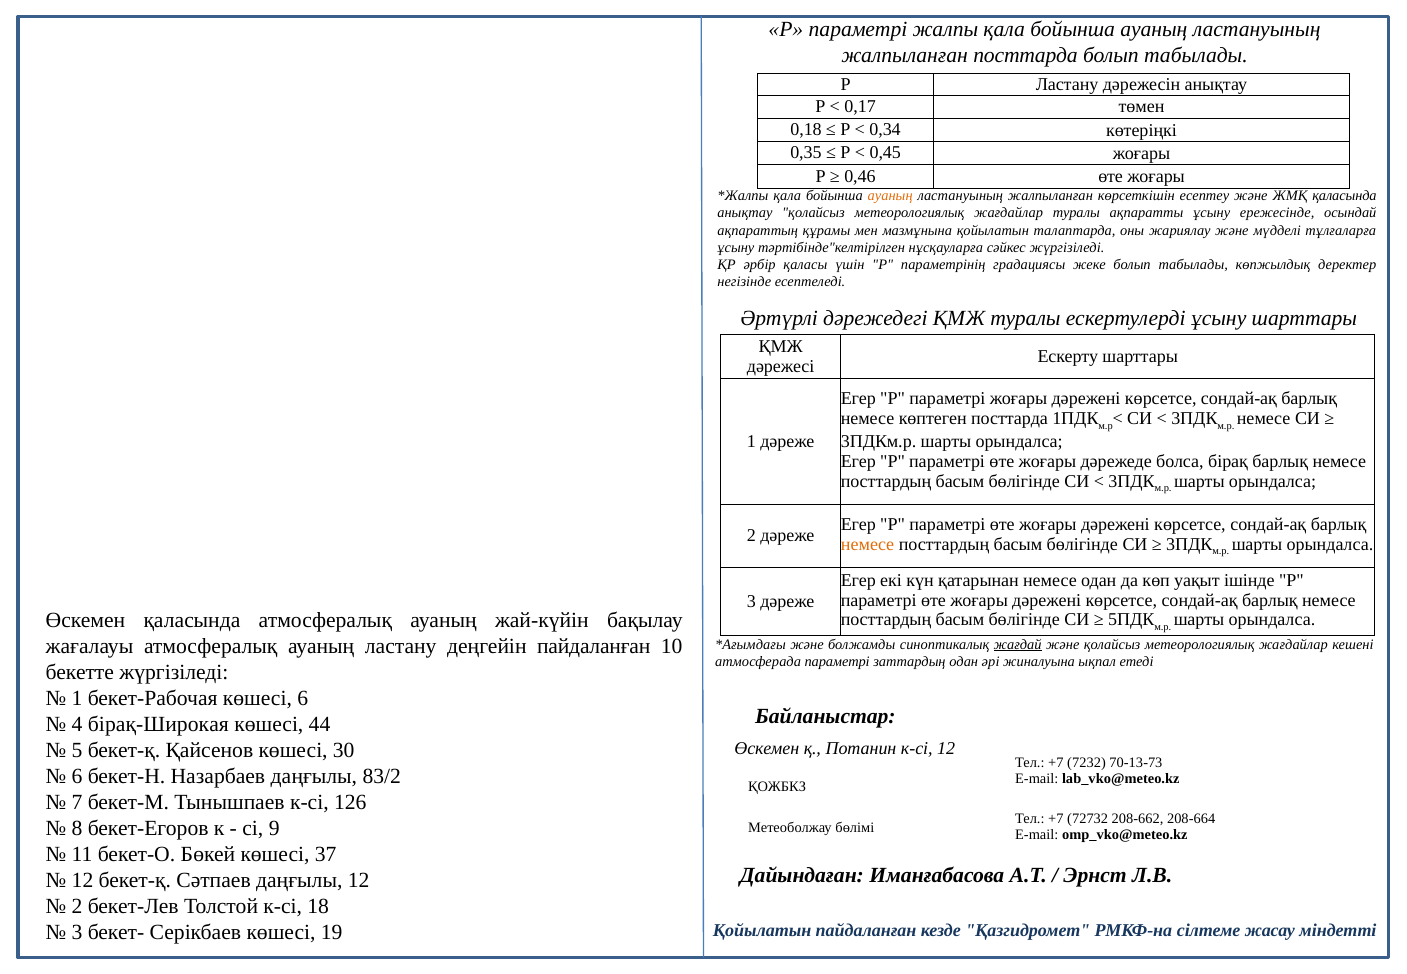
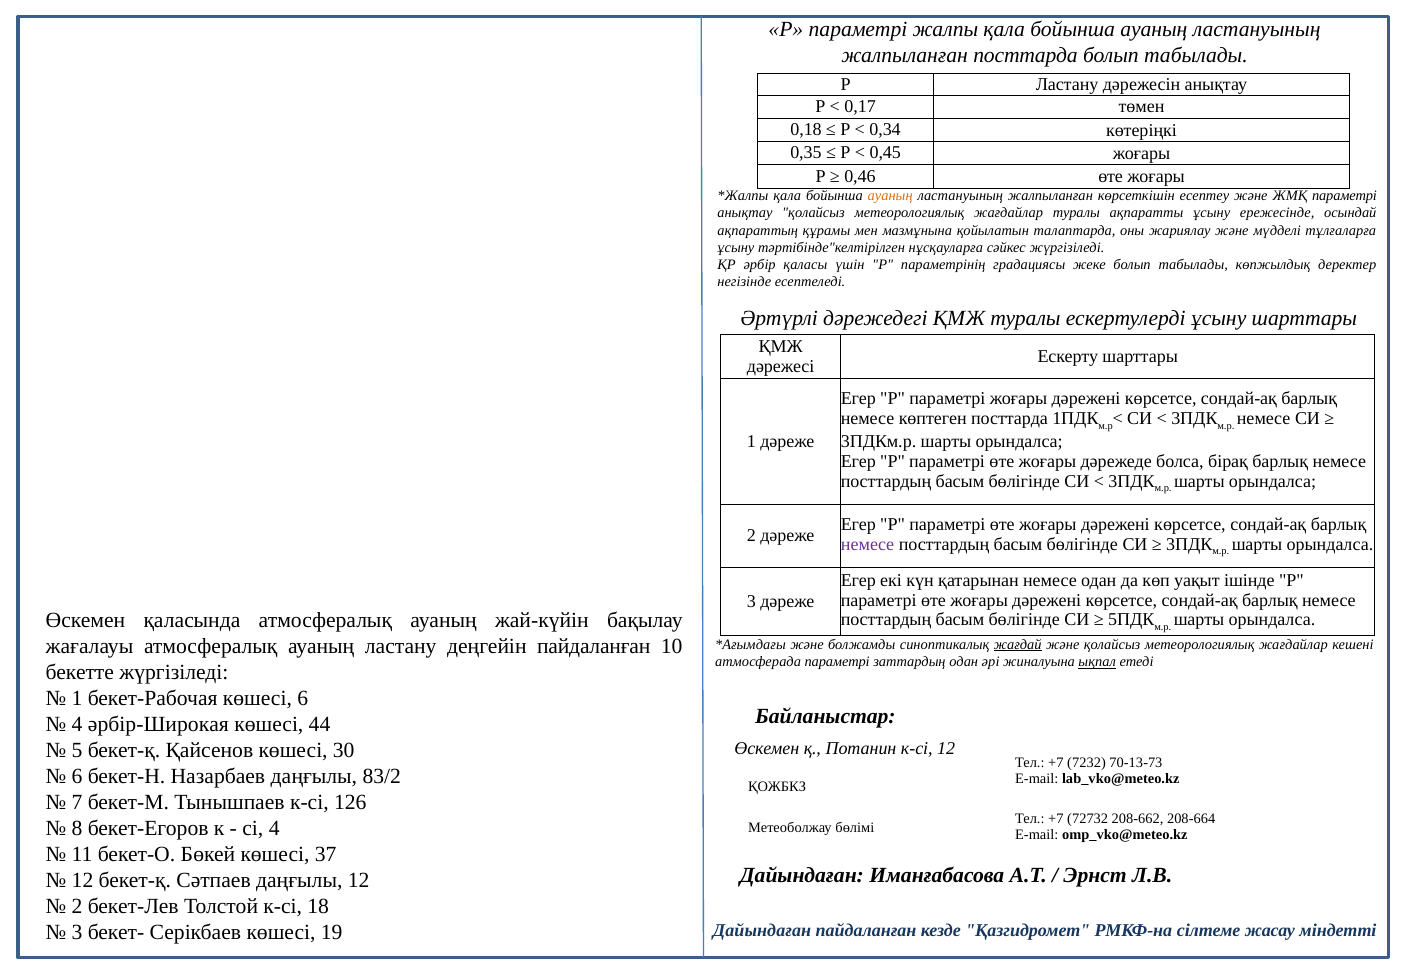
ЖМҚ қаласында: қаласында -> параметрі
немесе at (868, 544) colour: orange -> purple
ықпал underline: none -> present
бірақ-Широкая: бірақ-Широкая -> әрбір-Широкая
сі 9: 9 -> 4
Қойылатын at (762, 931): Қойылатын -> Дайындаған
